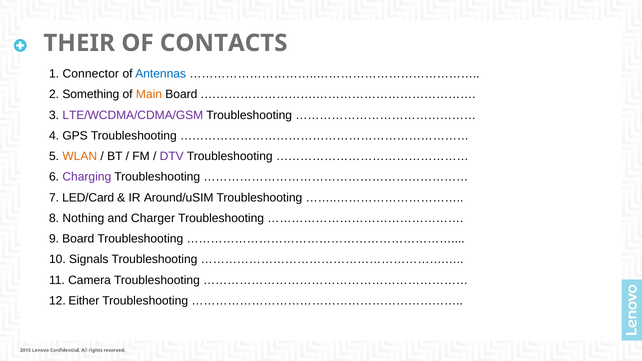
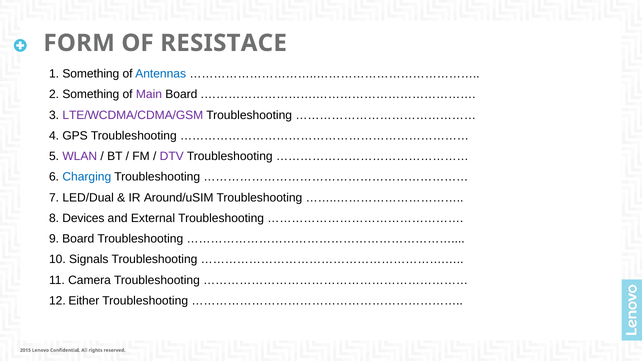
THEIR: THEIR -> FORM
CONTACTS: CONTACTS -> RESISTACE
1 Connector: Connector -> Something
Main colour: orange -> purple
WLAN colour: orange -> purple
Charging colour: purple -> blue
LED/Card: LED/Card -> LED/Dual
Nothing: Nothing -> Devices
Charger: Charger -> External
